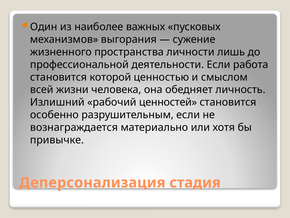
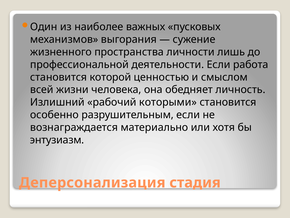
ценностей: ценностей -> которыми
привычке: привычке -> энтузиазм
